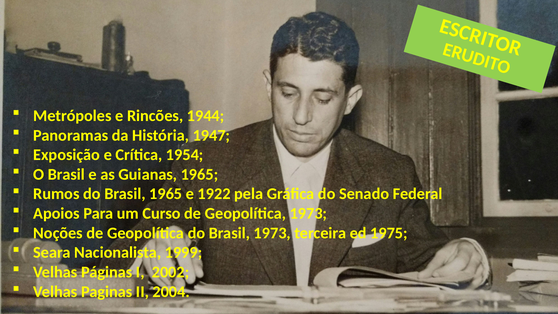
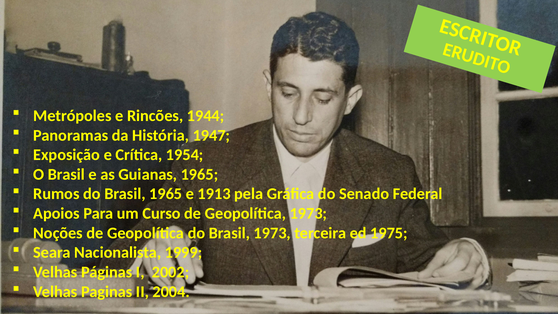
1922: 1922 -> 1913
